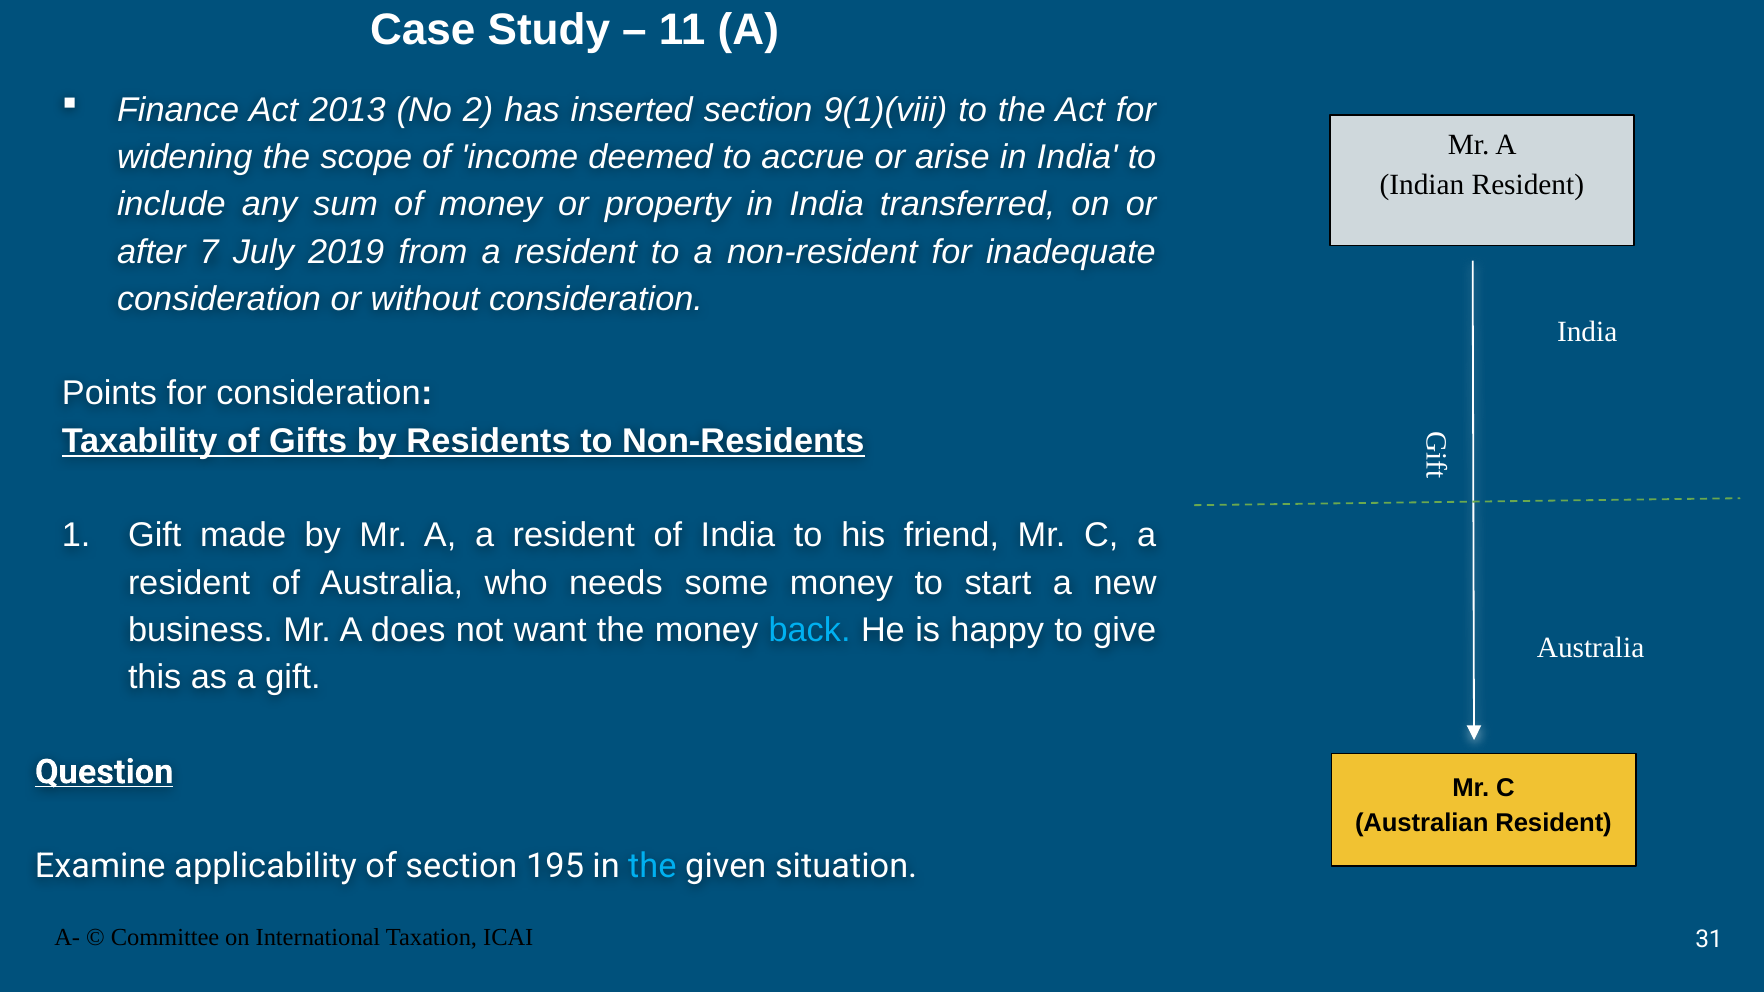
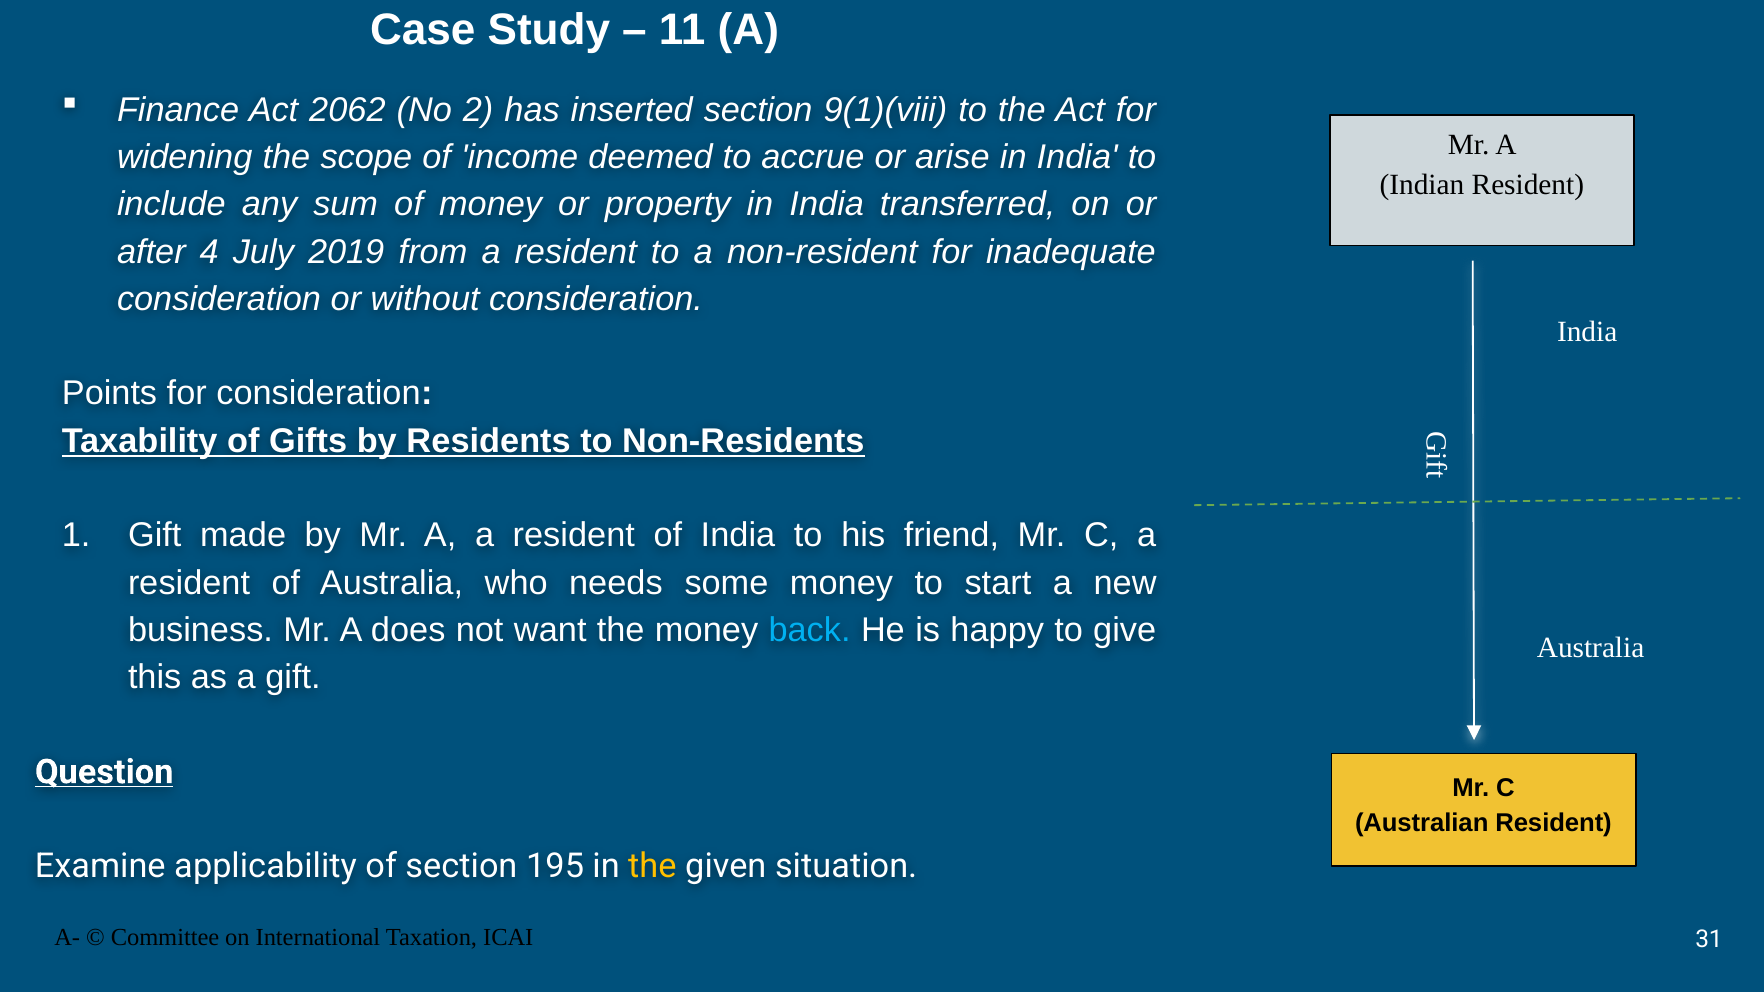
2013: 2013 -> 2062
7: 7 -> 4
the at (652, 867) colour: light blue -> yellow
